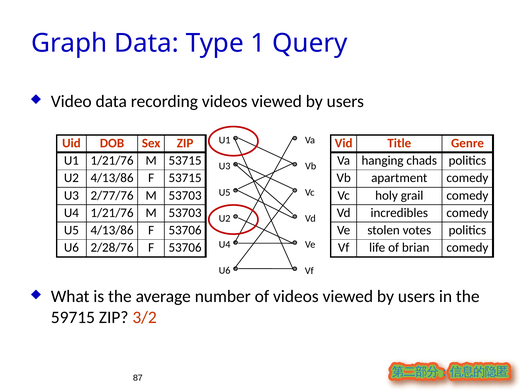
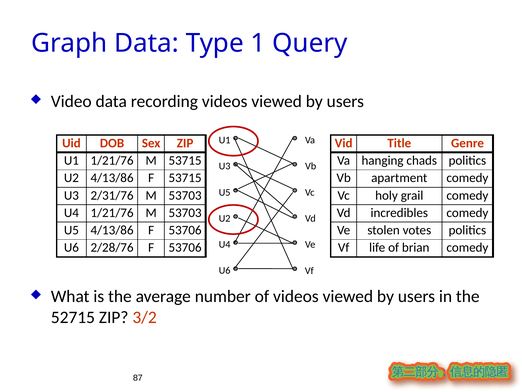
2/77/76: 2/77/76 -> 2/31/76
59715: 59715 -> 52715
